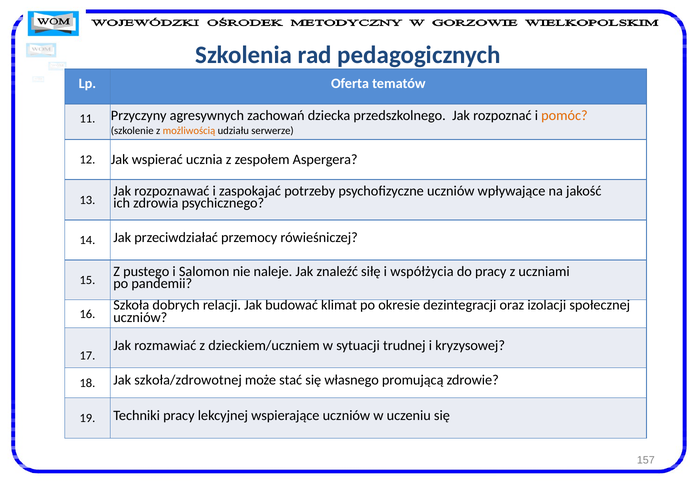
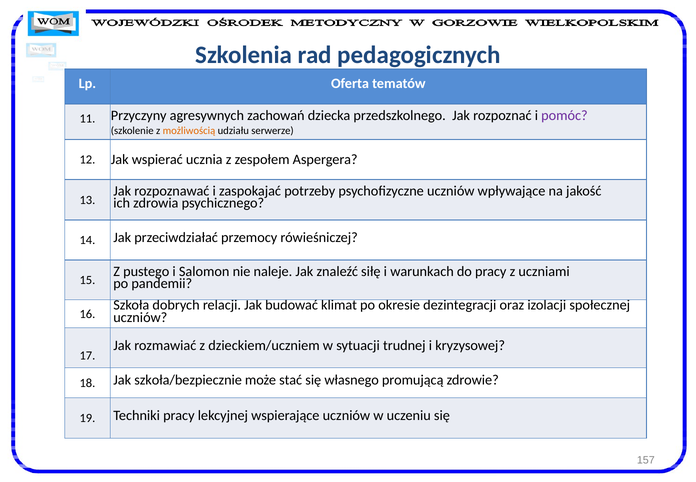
pomóc colour: orange -> purple
współżycia: współżycia -> warunkach
szkoła/zdrowotnej: szkoła/zdrowotnej -> szkoła/bezpiecznie
